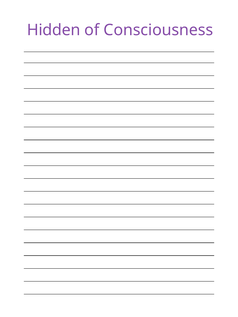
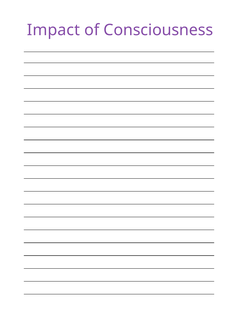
Hidden: Hidden -> Impact
